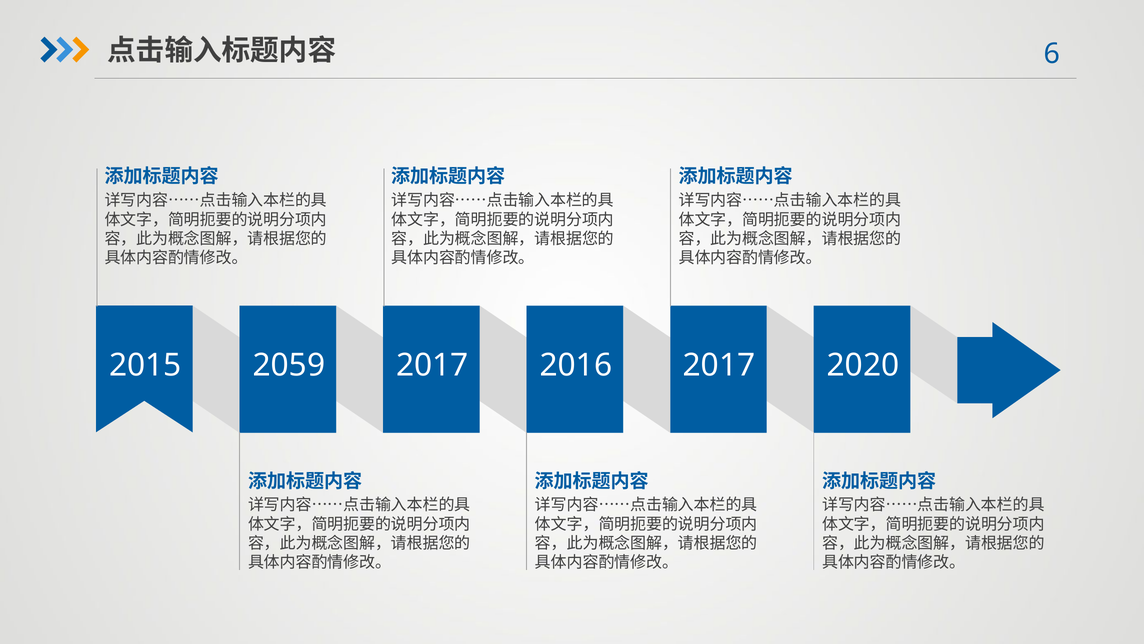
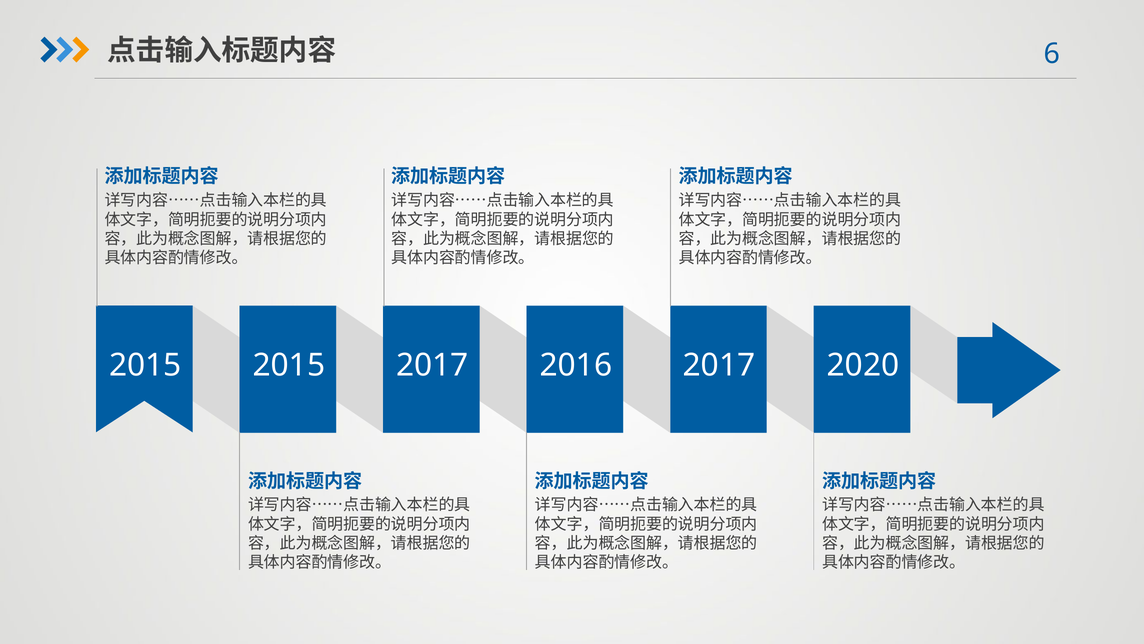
2015 2059: 2059 -> 2015
